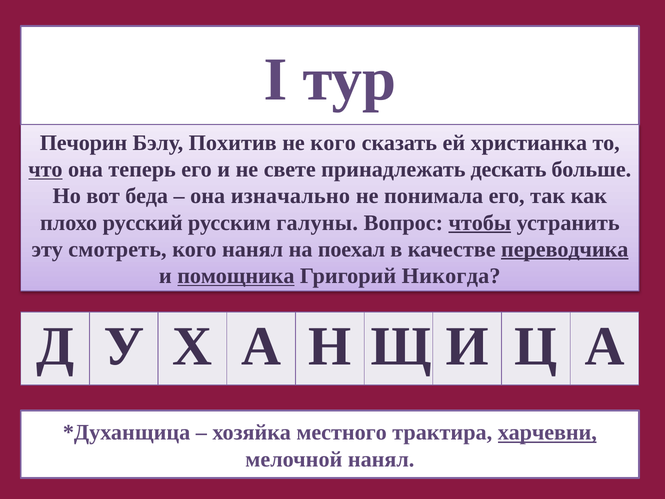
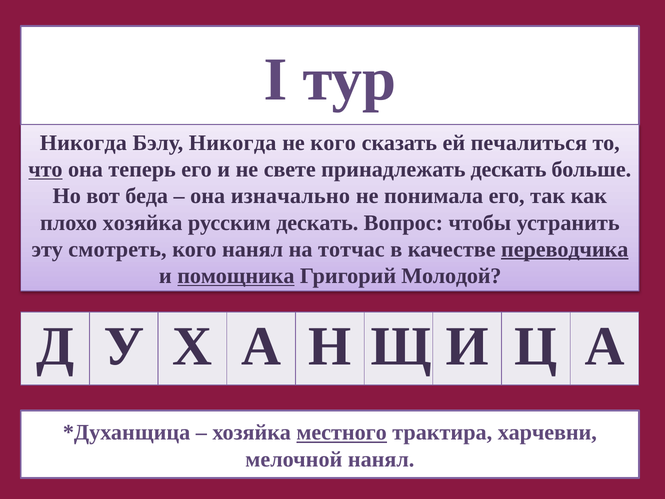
Печорин at (83, 143): Печорин -> Никогда
Бэлу Похитив: Похитив -> Никогда
христианка: христианка -> печалиться
плохо русский: русский -> хозяйка
русским галуны: галуны -> дескать
чтобы underline: present -> none
поехал: поехал -> тотчас
Никогда: Никогда -> Молодой
местного underline: none -> present
харчевни underline: present -> none
